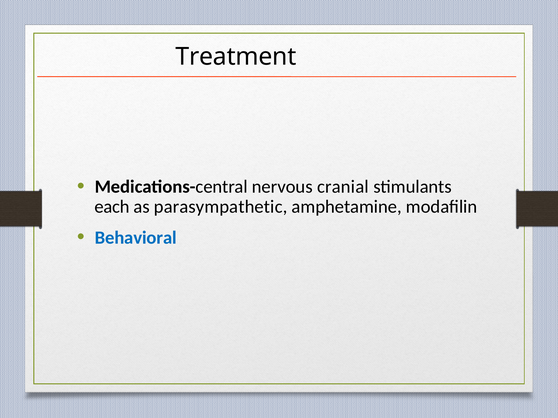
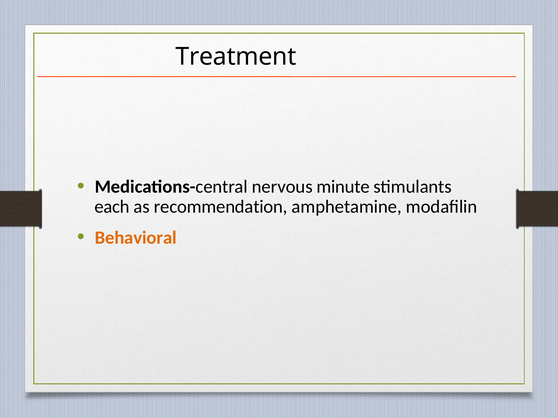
cranial: cranial -> minute
parasympathetic: parasympathetic -> recommendation
Behavioral colour: blue -> orange
